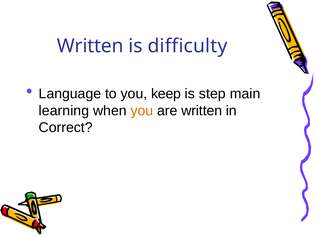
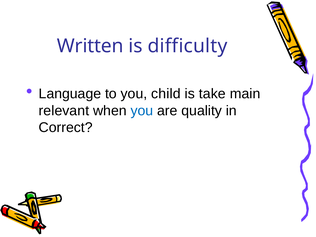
keep: keep -> child
step: step -> take
learning: learning -> relevant
you at (142, 111) colour: orange -> blue
are written: written -> quality
